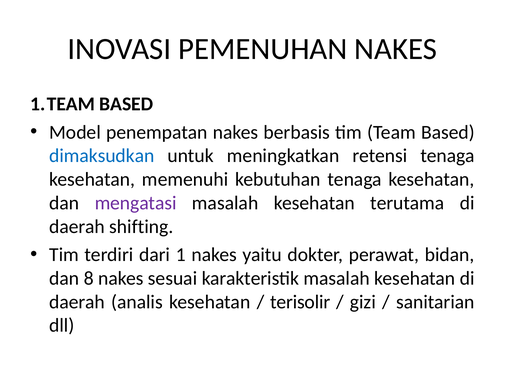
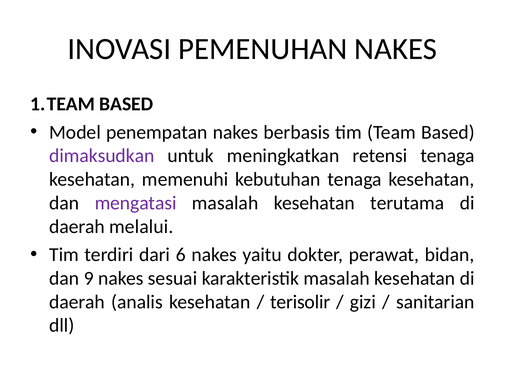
dimaksudkan colour: blue -> purple
shifting: shifting -> melalui
1: 1 -> 6
8: 8 -> 9
